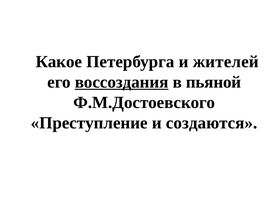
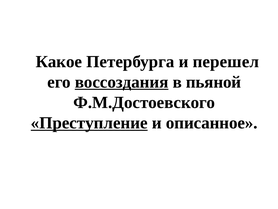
жителей: жителей -> перешел
Преступление underline: none -> present
создаются: создаются -> описанное
